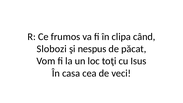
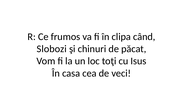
nespus: nespus -> chinuri
